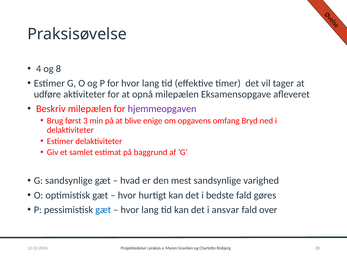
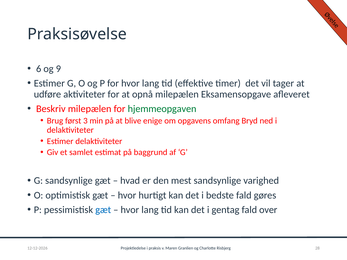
4: 4 -> 6
8: 8 -> 9
hjemmeopgaven colour: purple -> green
ansvar: ansvar -> gentag
